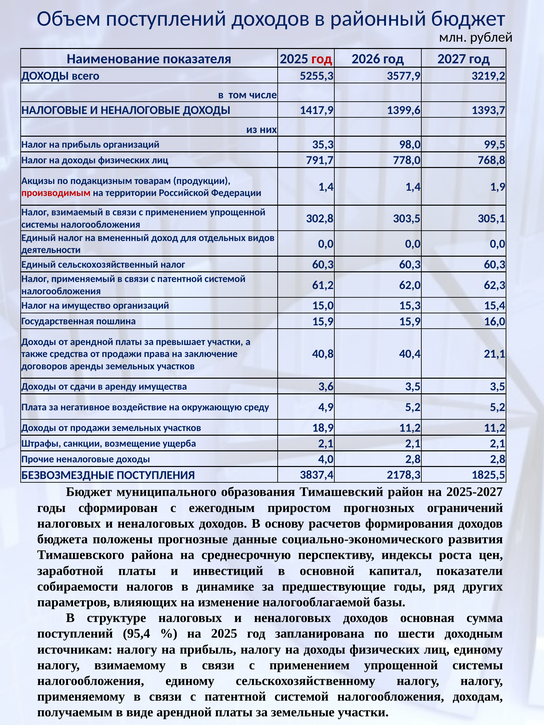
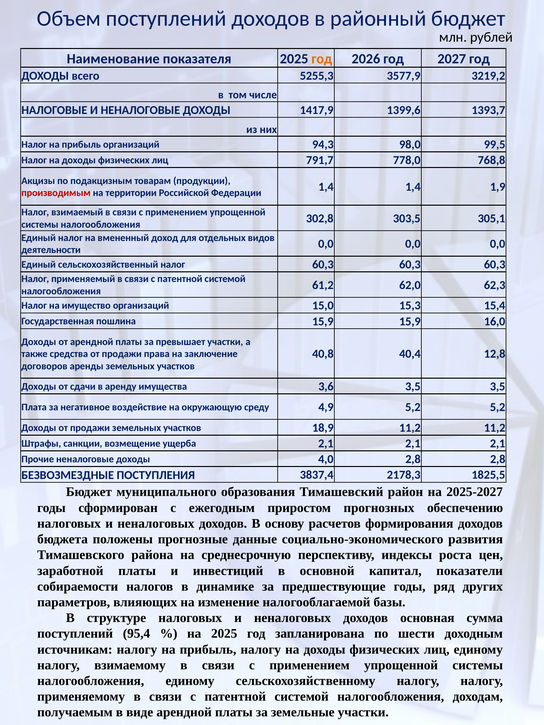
год at (322, 59) colour: red -> orange
35,3: 35,3 -> 94,3
21,1: 21,1 -> 12,8
ограничений: ограничений -> обеспечению
